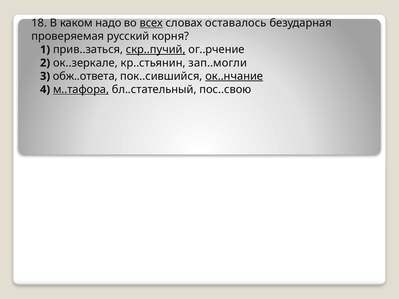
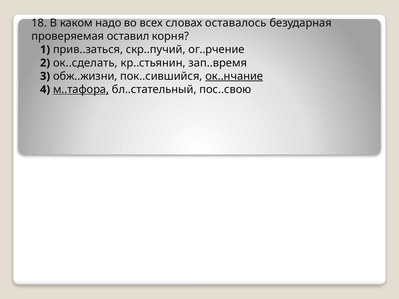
всех underline: present -> none
русский: русский -> оставил
скр..пучий underline: present -> none
ок..зеркале: ок..зеркале -> ок..сделать
зап..могли: зап..могли -> зап..время
обж..ответа: обж..ответа -> обж..жизни
